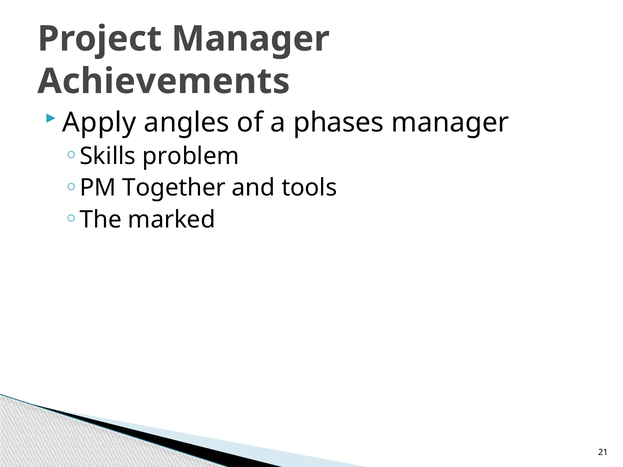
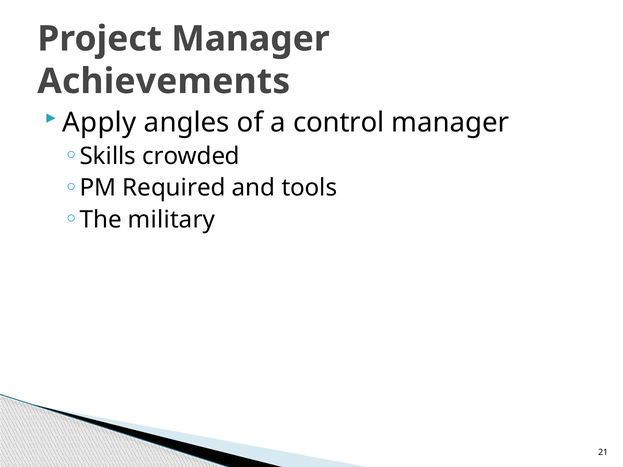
phases: phases -> control
problem: problem -> crowded
Together: Together -> Required
marked: marked -> military
